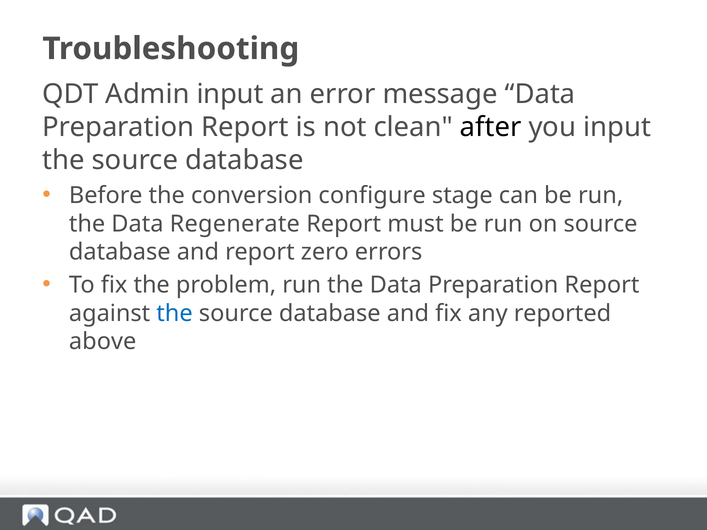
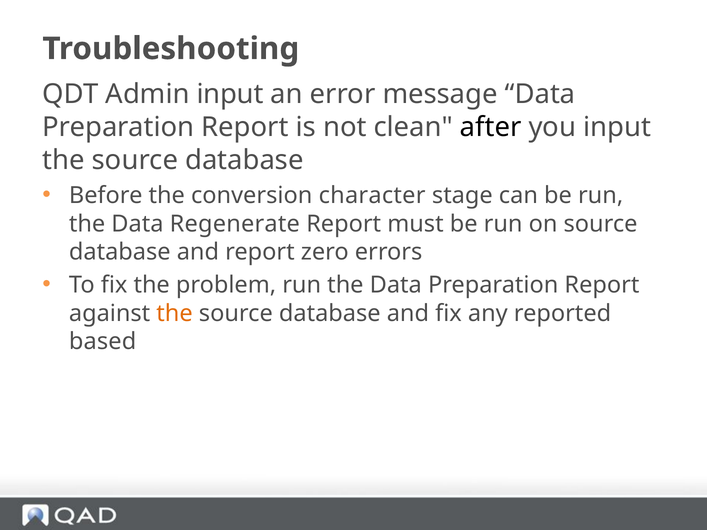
configure: configure -> character
the at (175, 313) colour: blue -> orange
above: above -> based
